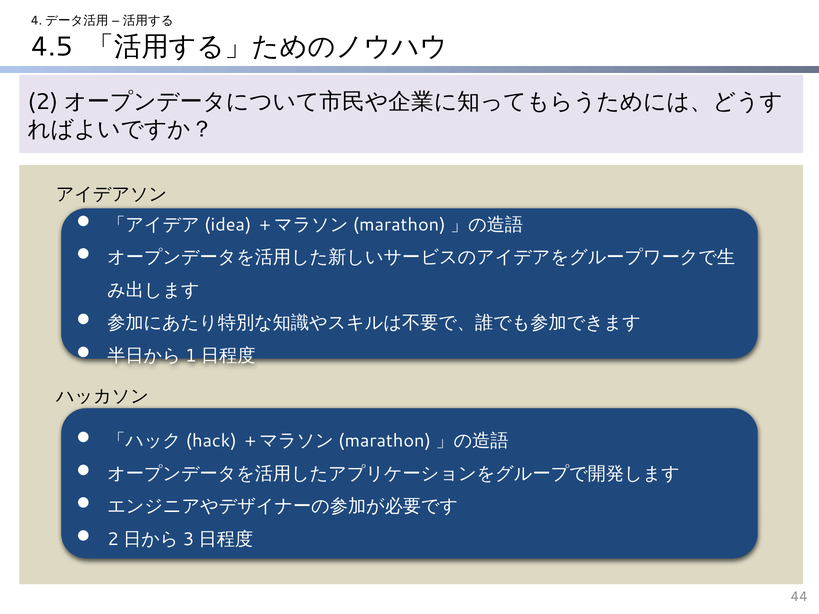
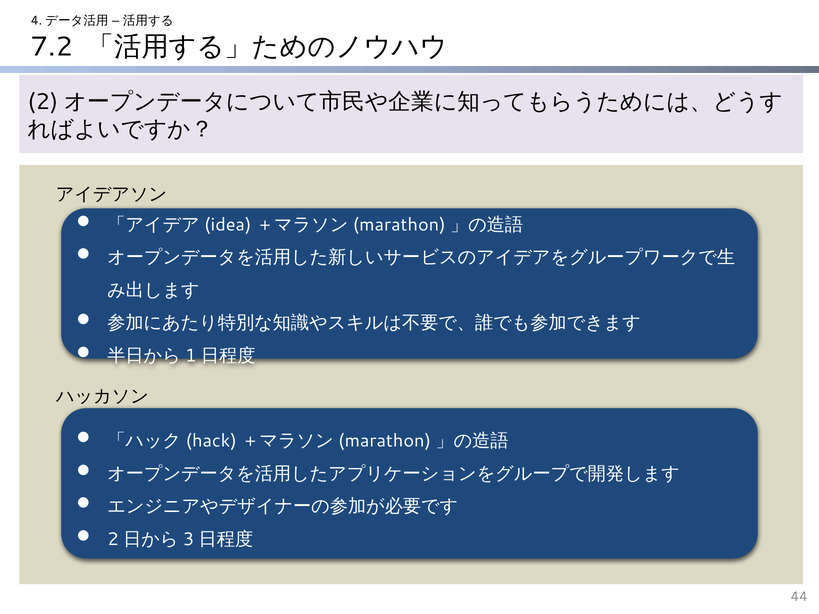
4.5: 4.5 -> 7.2
